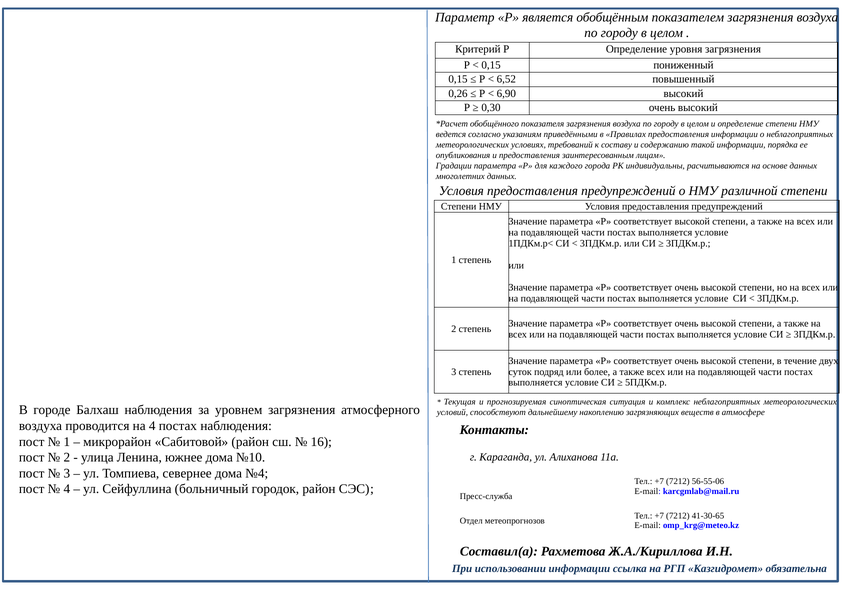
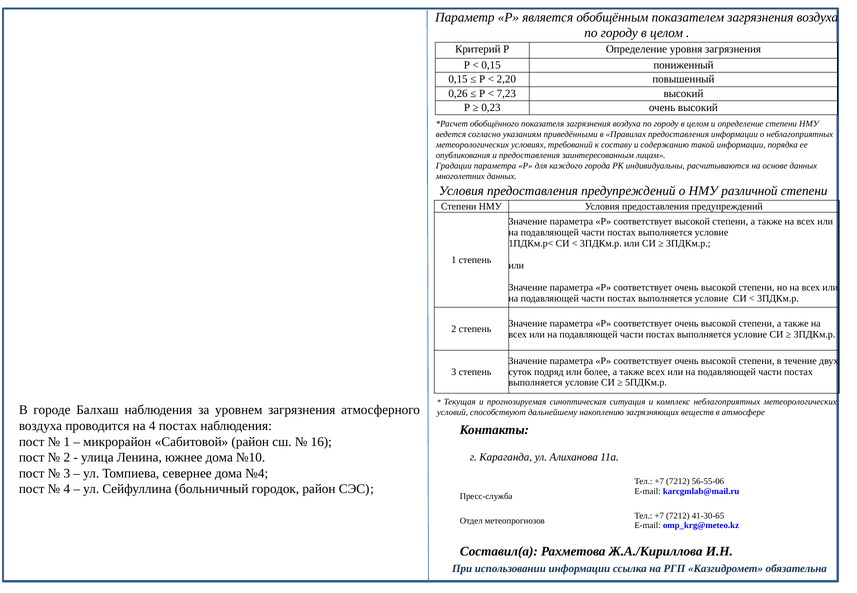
6,52: 6,52 -> 2,20
6,90: 6,90 -> 7,23
0,30: 0,30 -> 0,23
